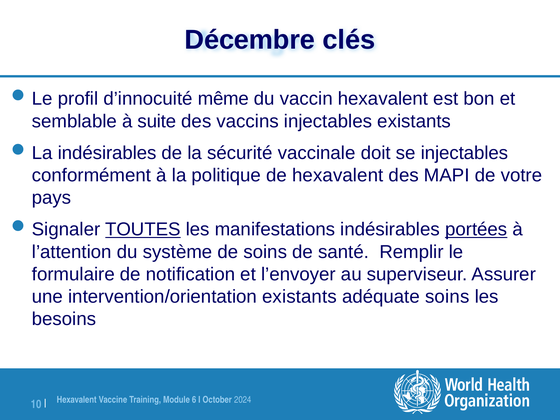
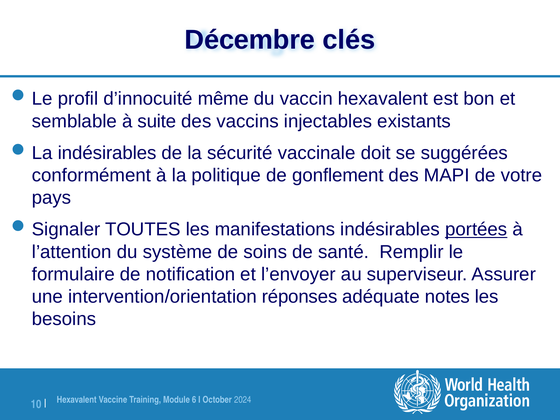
se injectables: injectables -> suggérées
de hexavalent: hexavalent -> gonflement
TOUTES underline: present -> none
intervention/orientation existants: existants -> réponses
adéquate soins: soins -> notes
